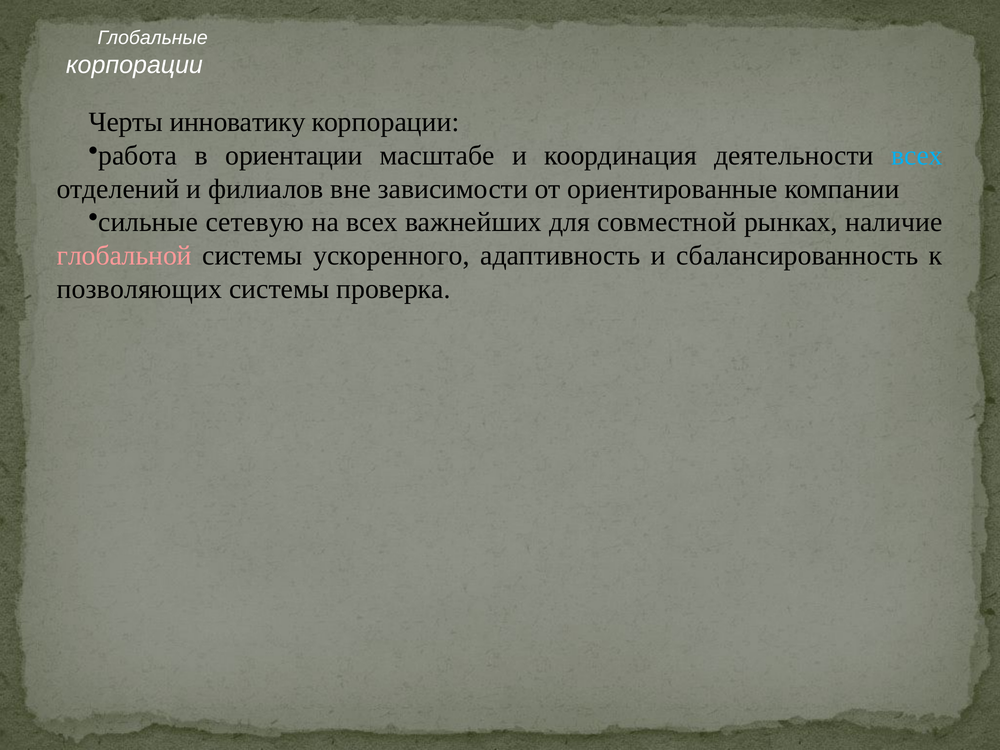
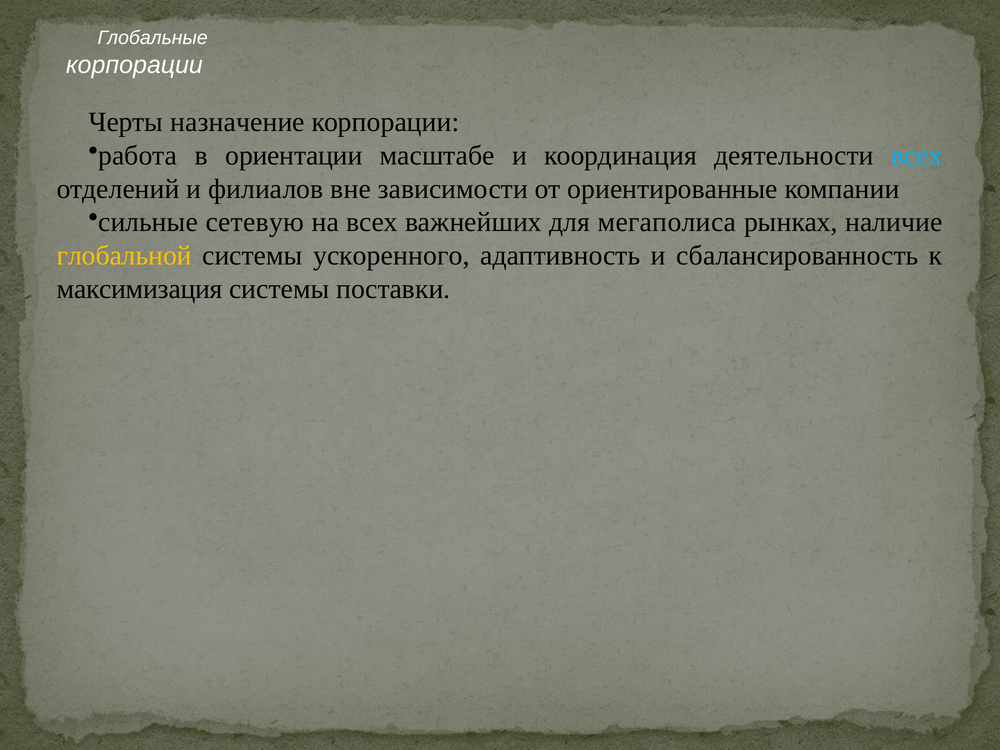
инноватику: инноватику -> назначение
совместной: совместной -> мегаполиса
глобальной colour: pink -> yellow
позволяющих: позволяющих -> максимизация
проверка: проверка -> поставки
